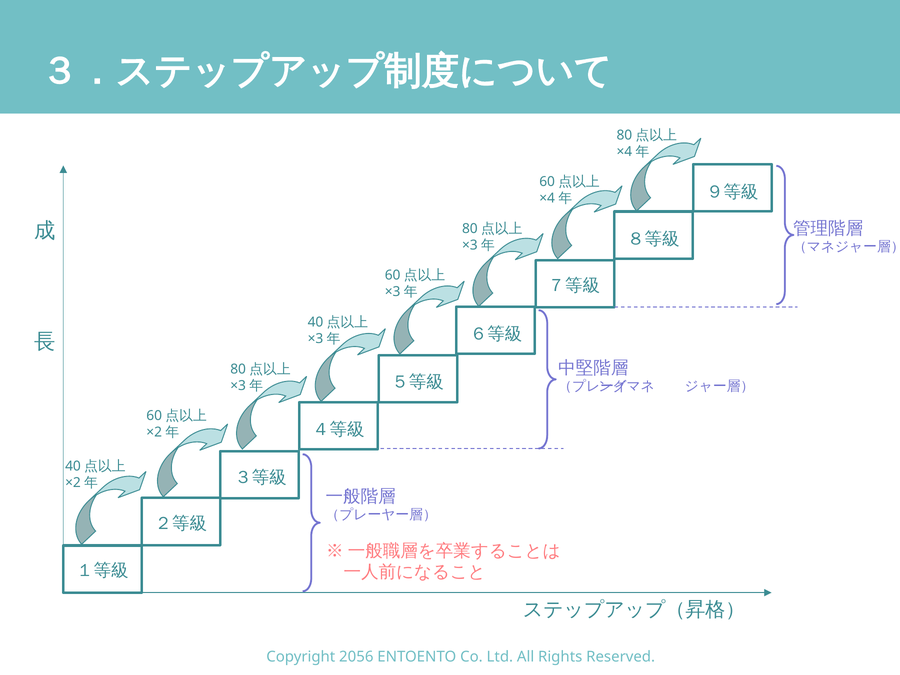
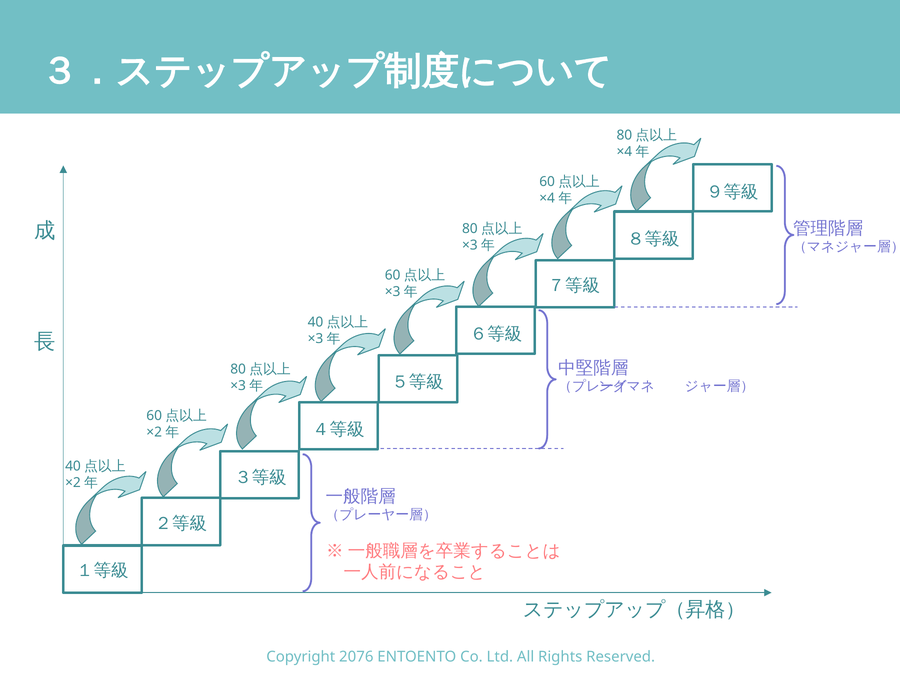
2056: 2056 -> 2076
